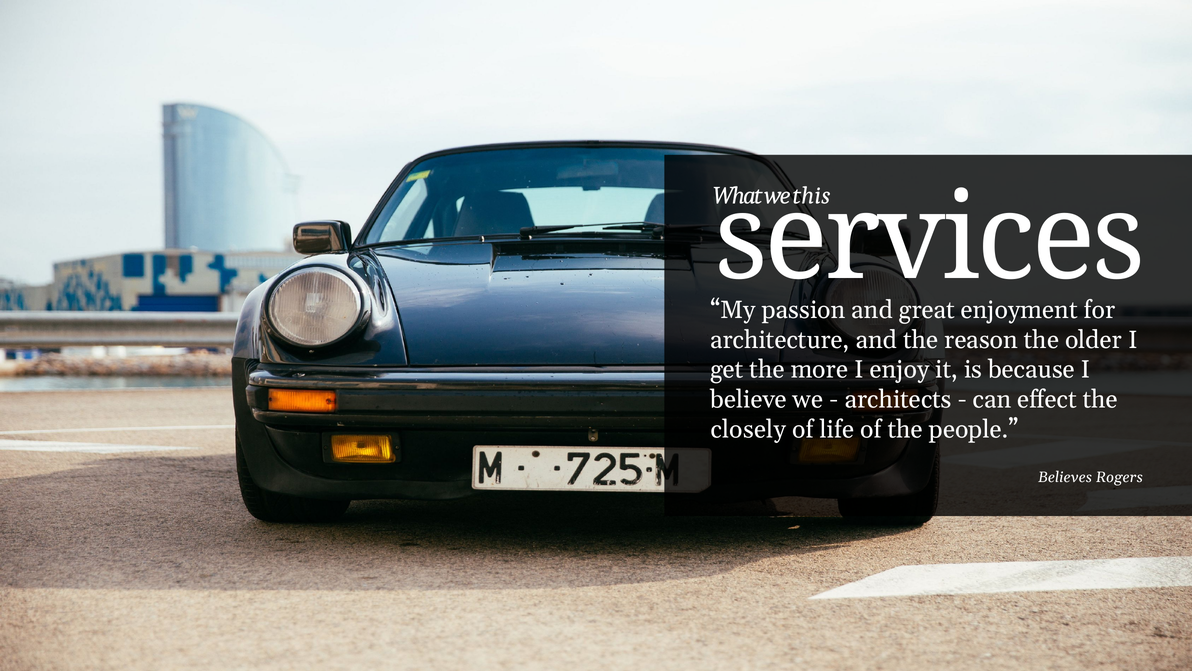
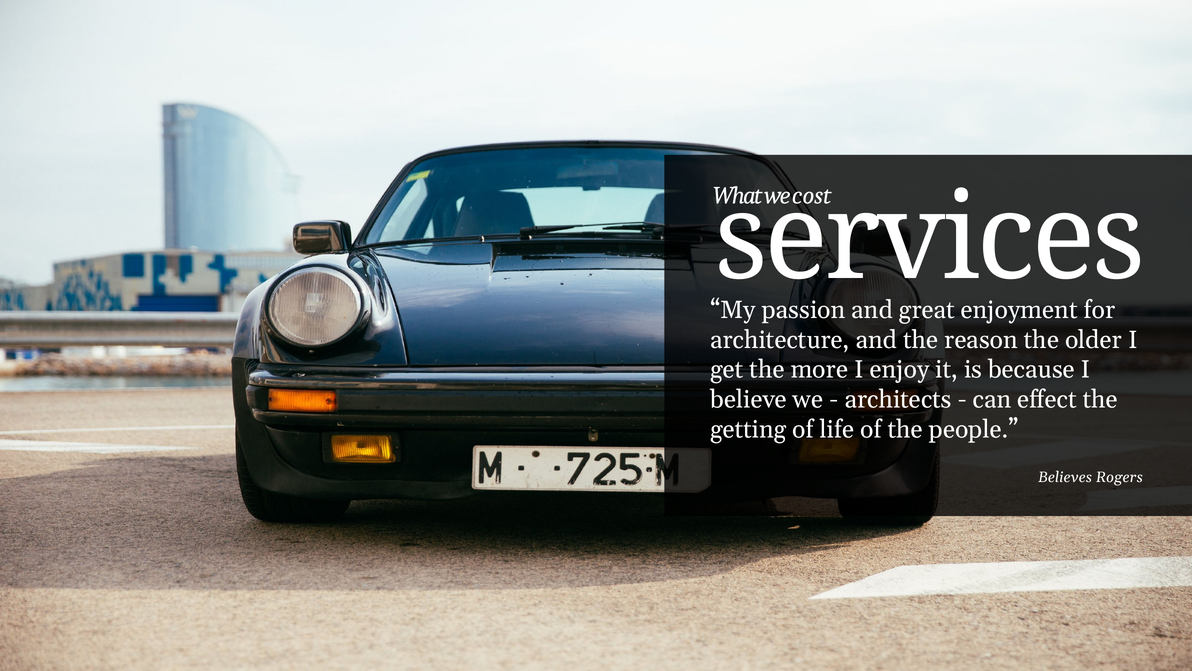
this: this -> cost
closely: closely -> getting
